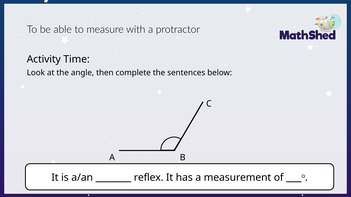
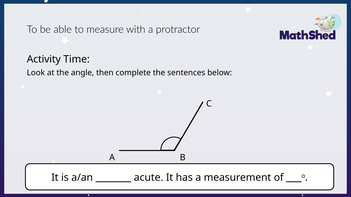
reflex: reflex -> acute
